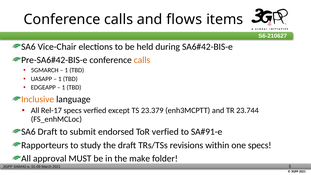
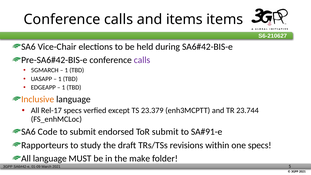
and flows: flows -> items
calls at (142, 60) colour: orange -> purple
SA6 Draft: Draft -> Code
ToR verfied: verfied -> submit
All approval: approval -> language
